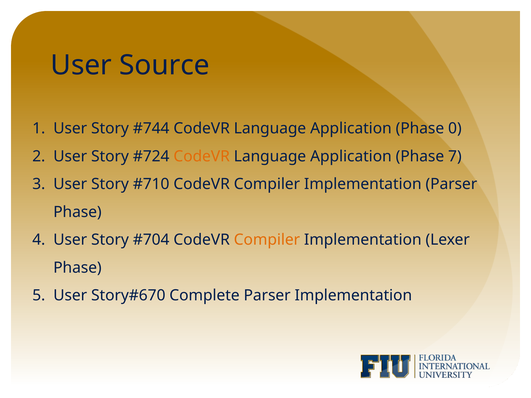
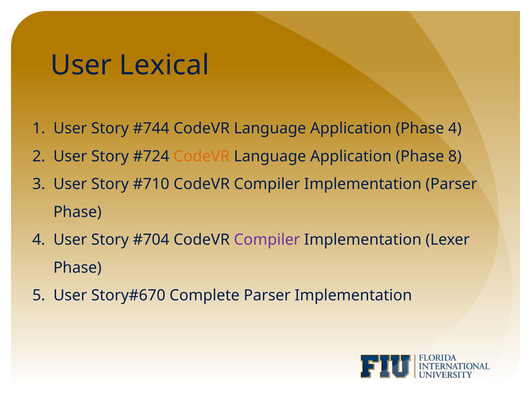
Source: Source -> Lexical
Application Phase 0: 0 -> 4
7: 7 -> 8
Compiler at (267, 240) colour: orange -> purple
